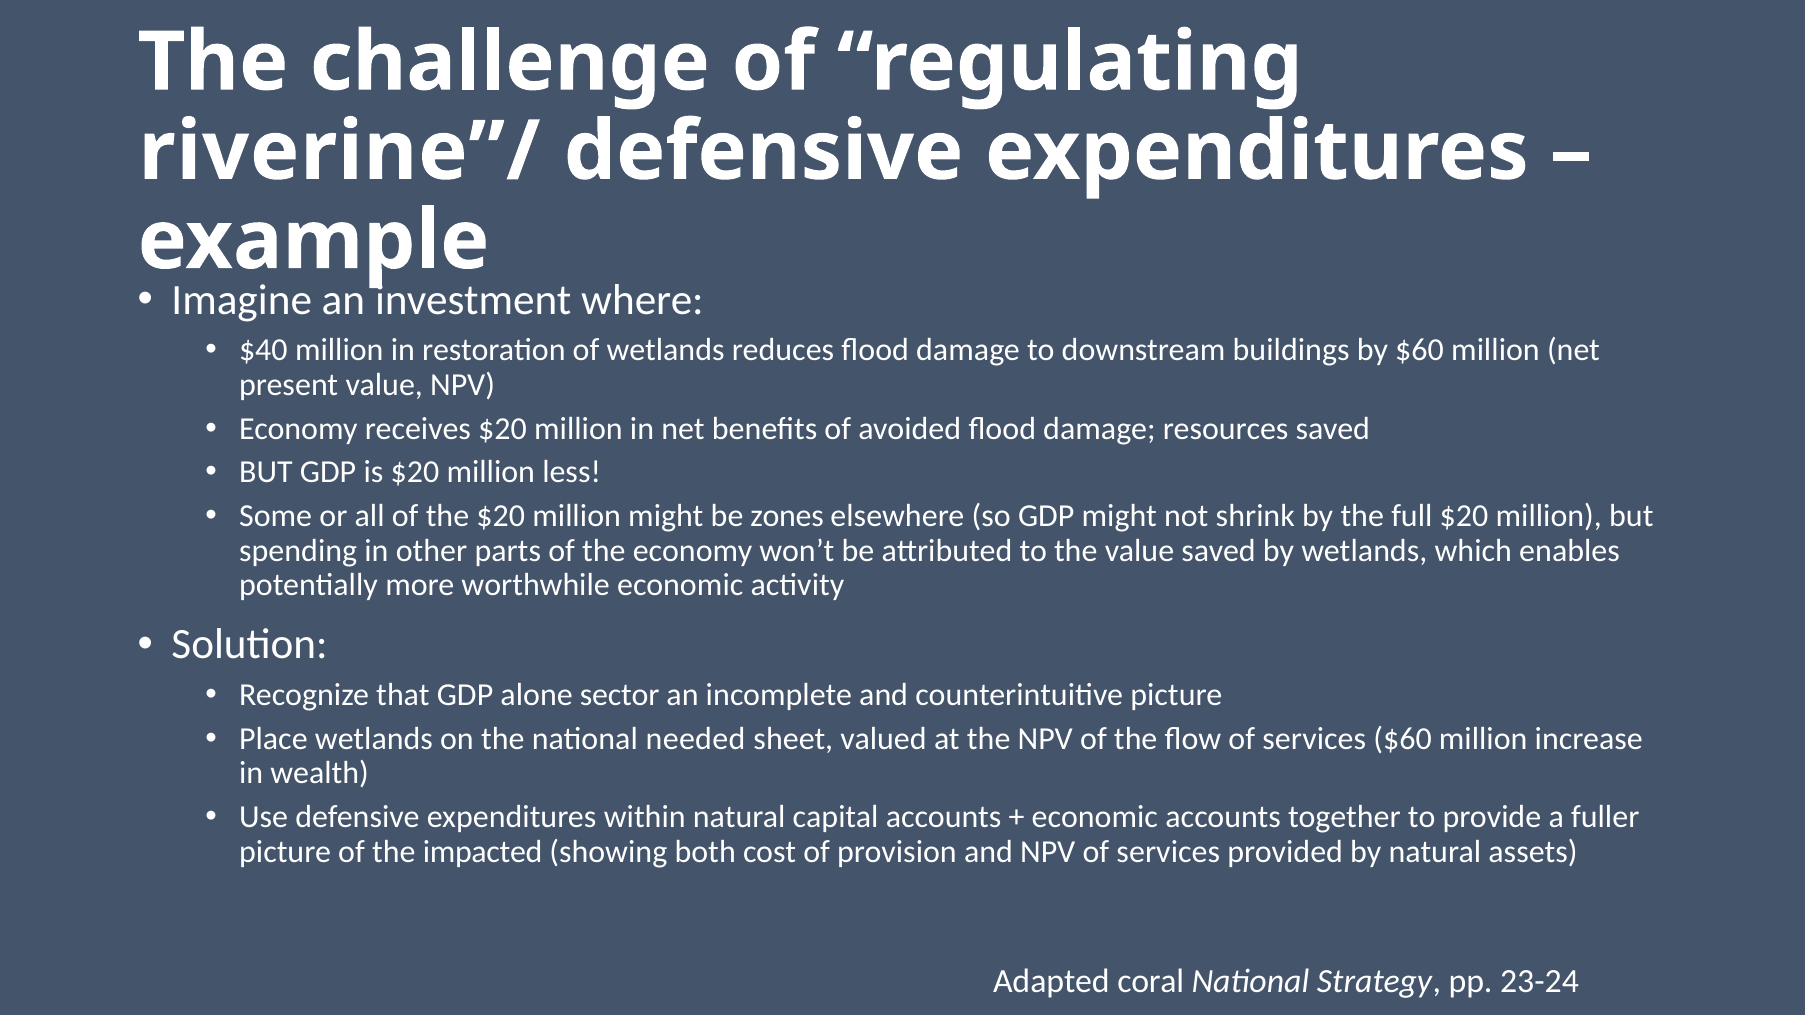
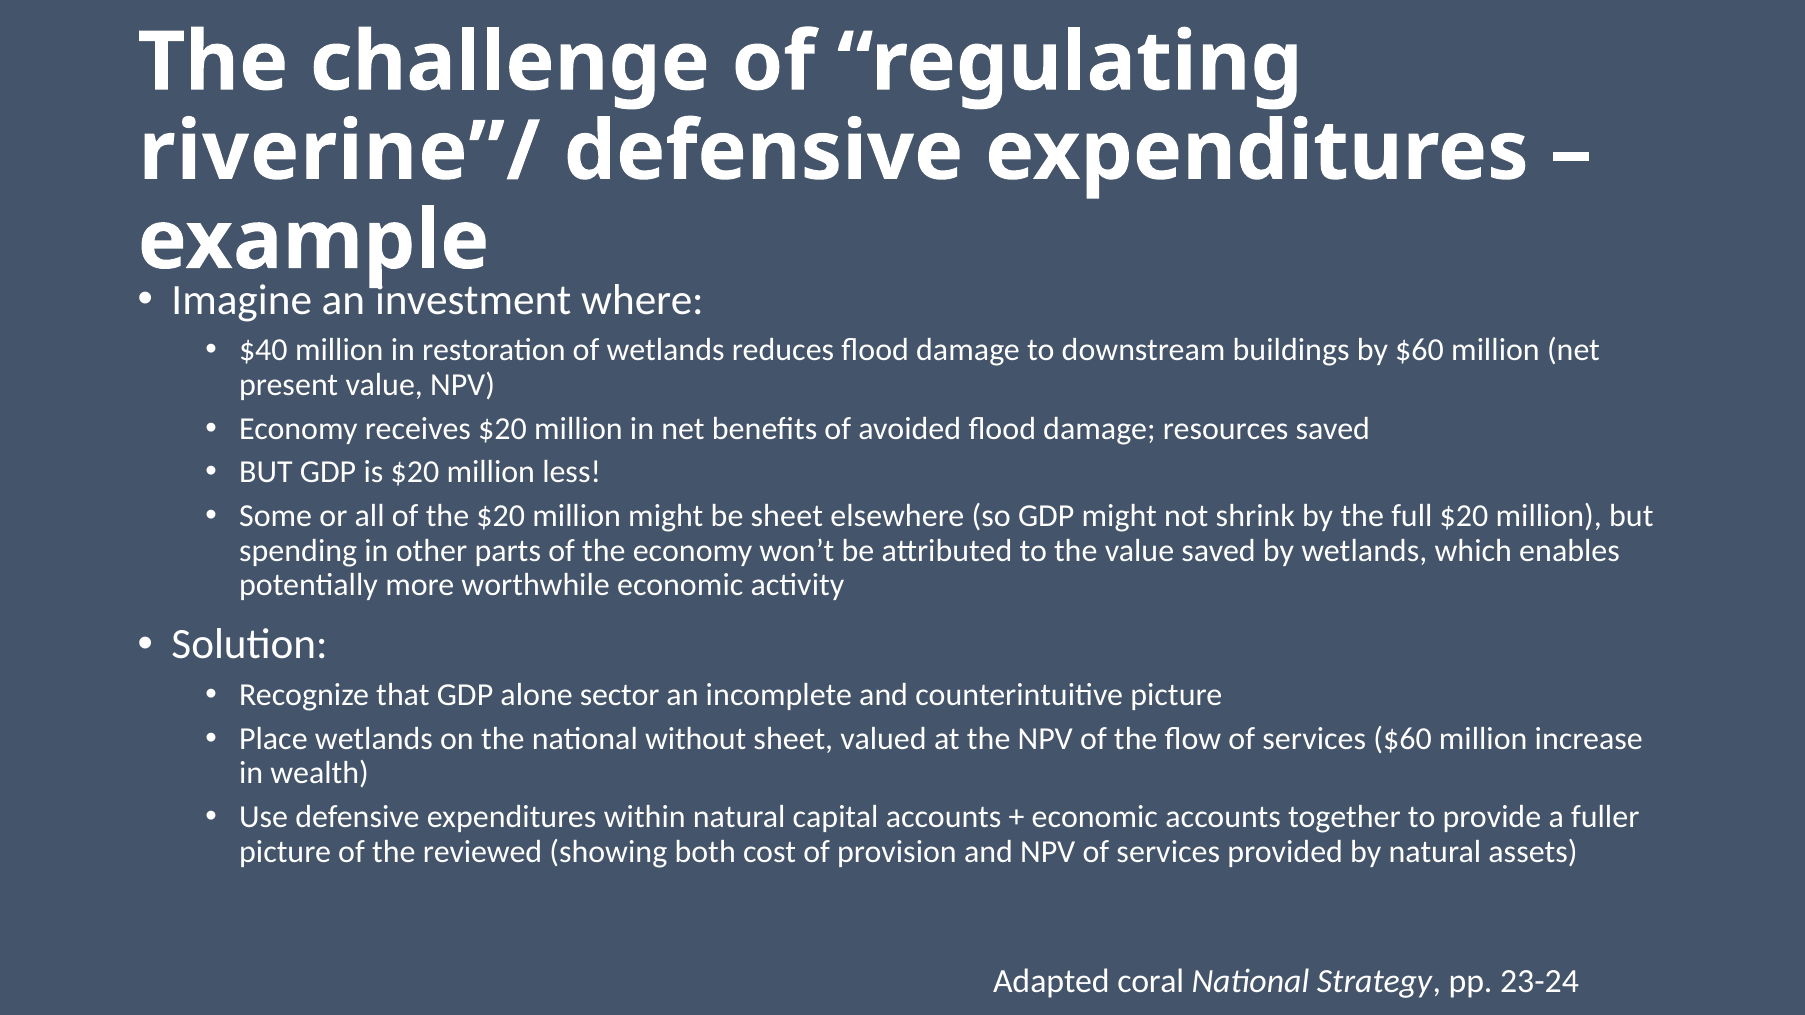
be zones: zones -> sheet
needed: needed -> without
impacted: impacted -> reviewed
